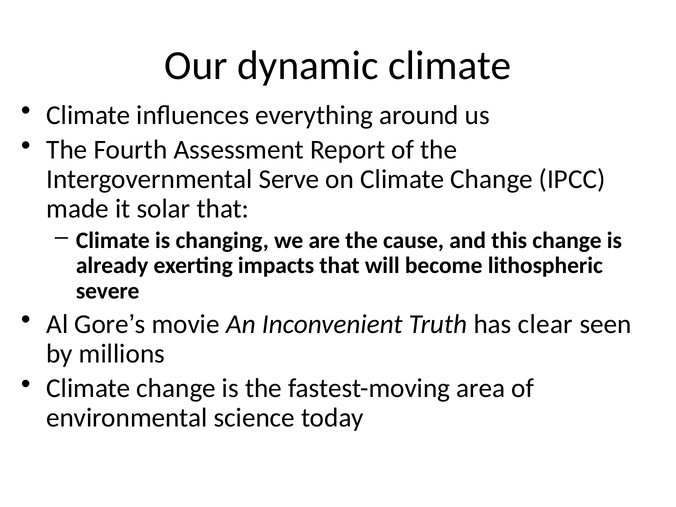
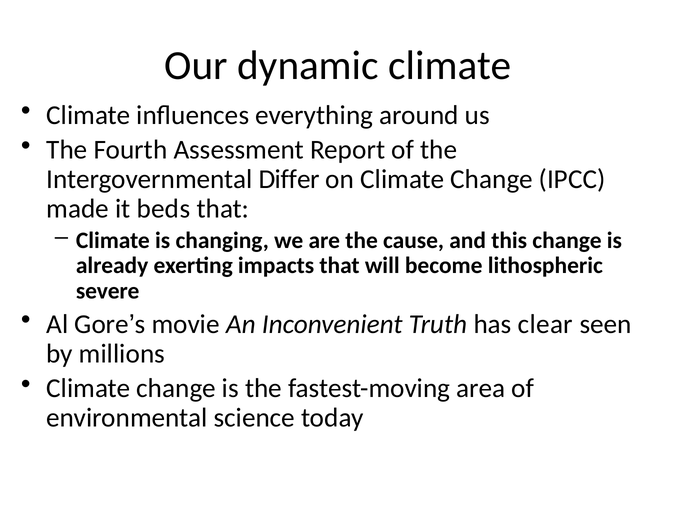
Serve: Serve -> Differ
solar: solar -> beds
